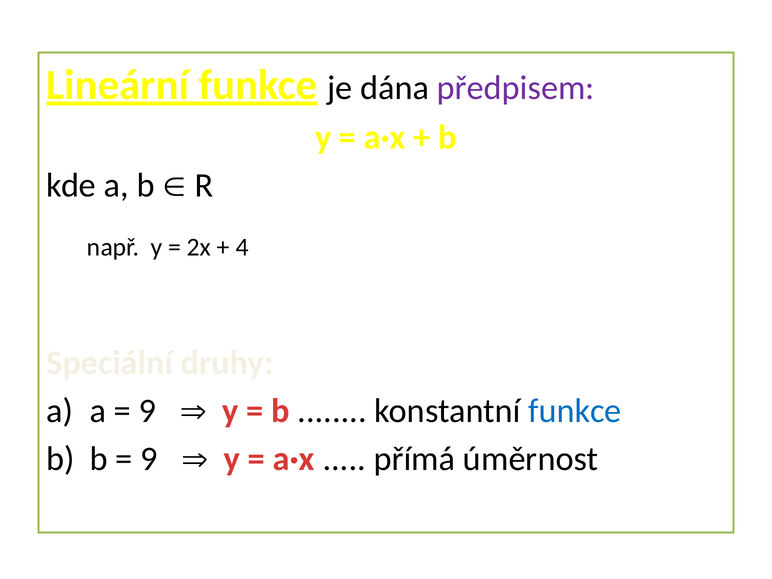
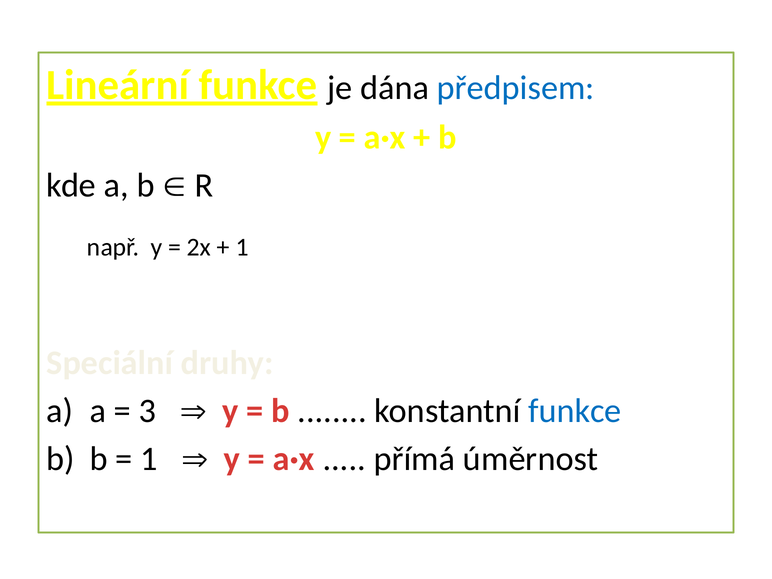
předpisem colour: purple -> blue
4 at (242, 247): 4 -> 1
9 at (147, 411): 9 -> 3
9 at (149, 459): 9 -> 1
